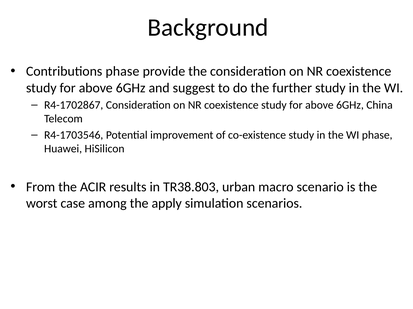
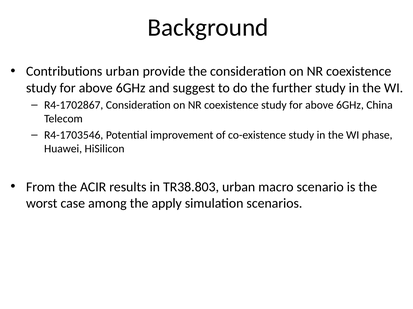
Contributions phase: phase -> urban
